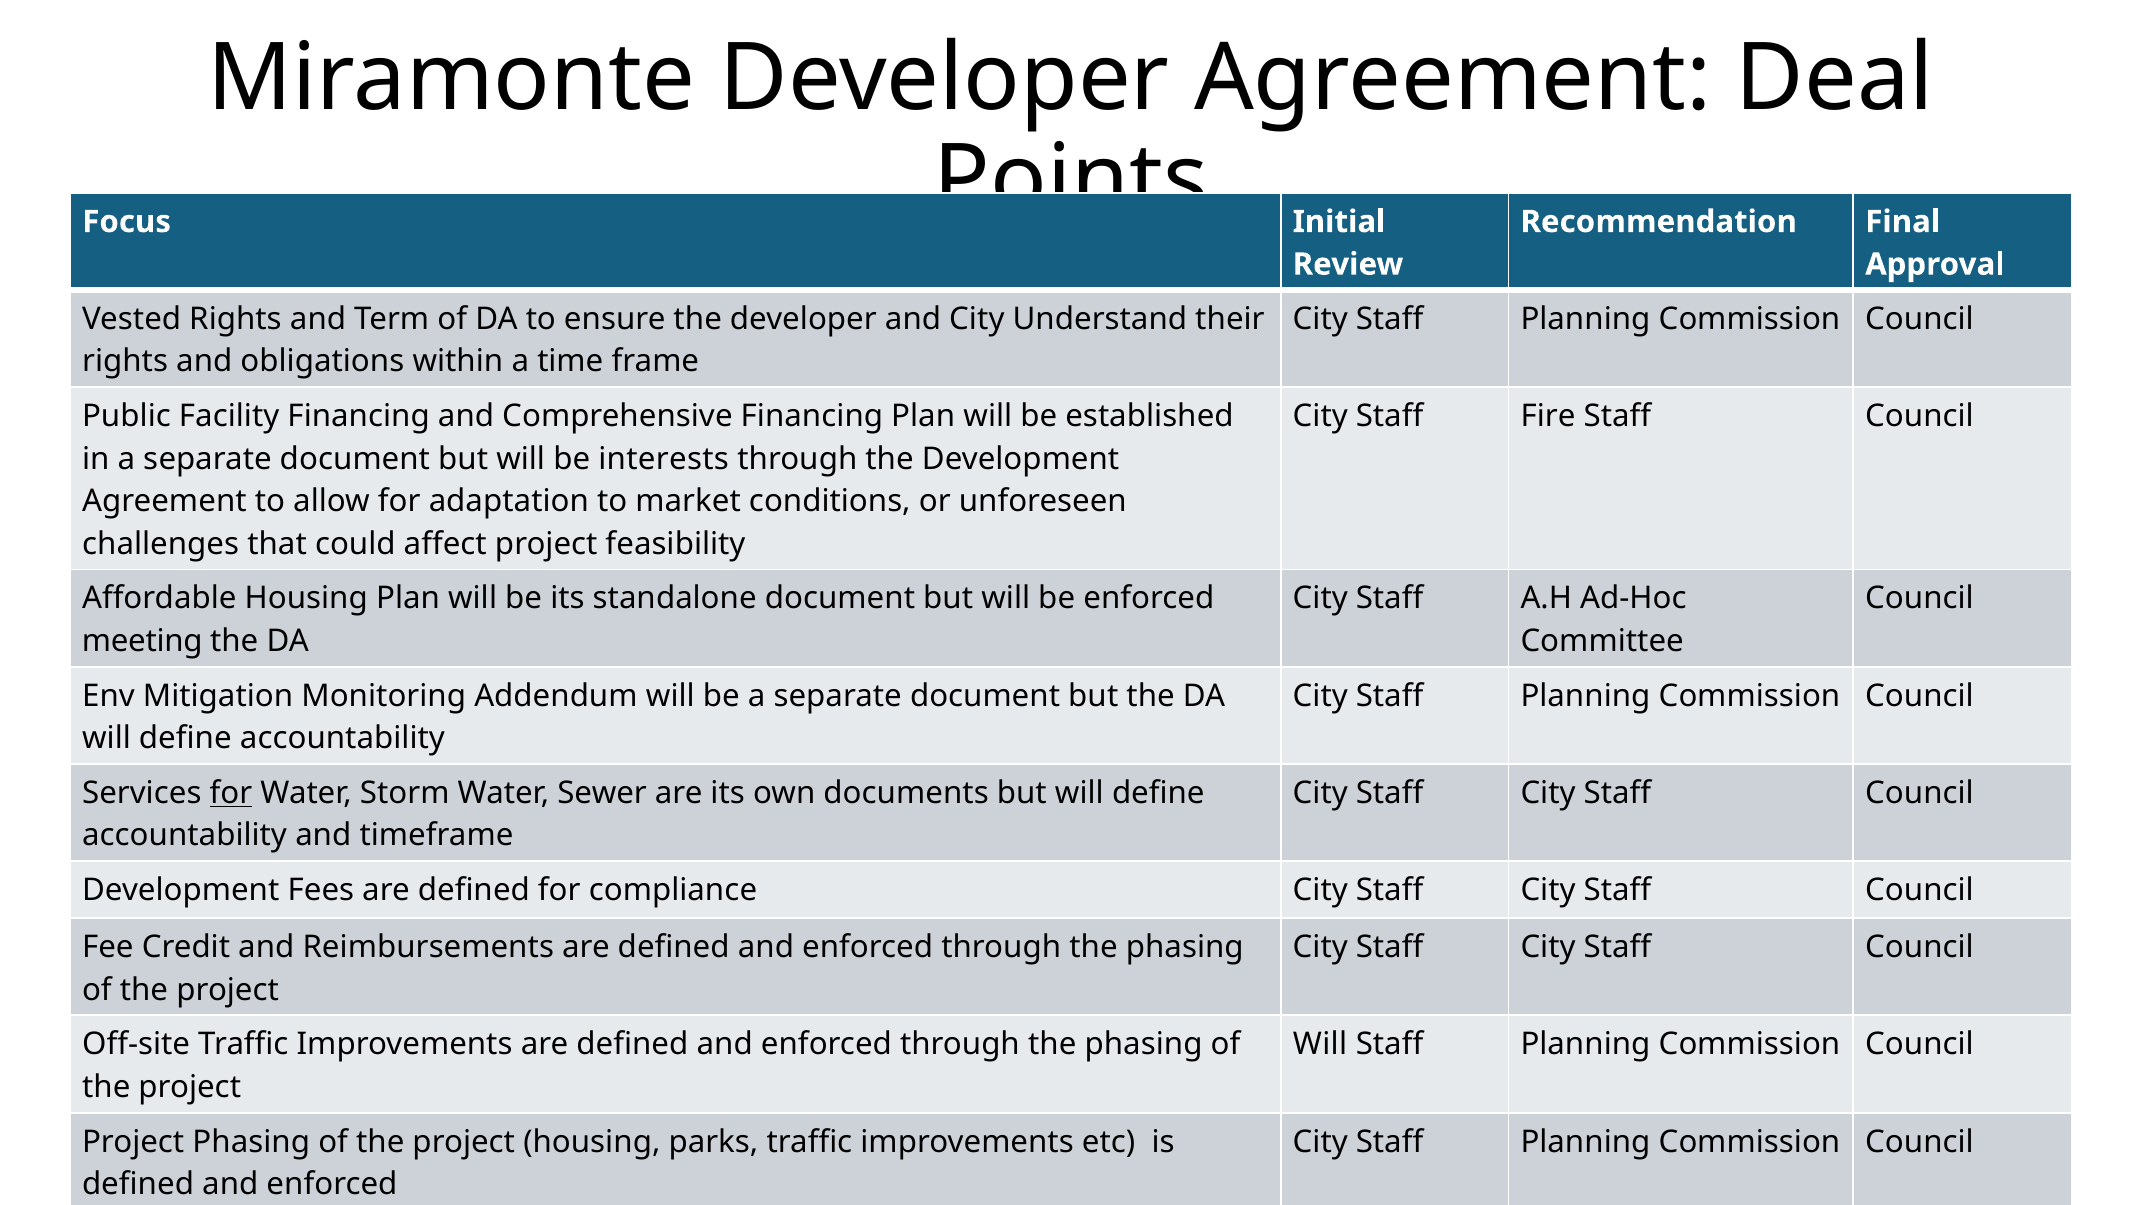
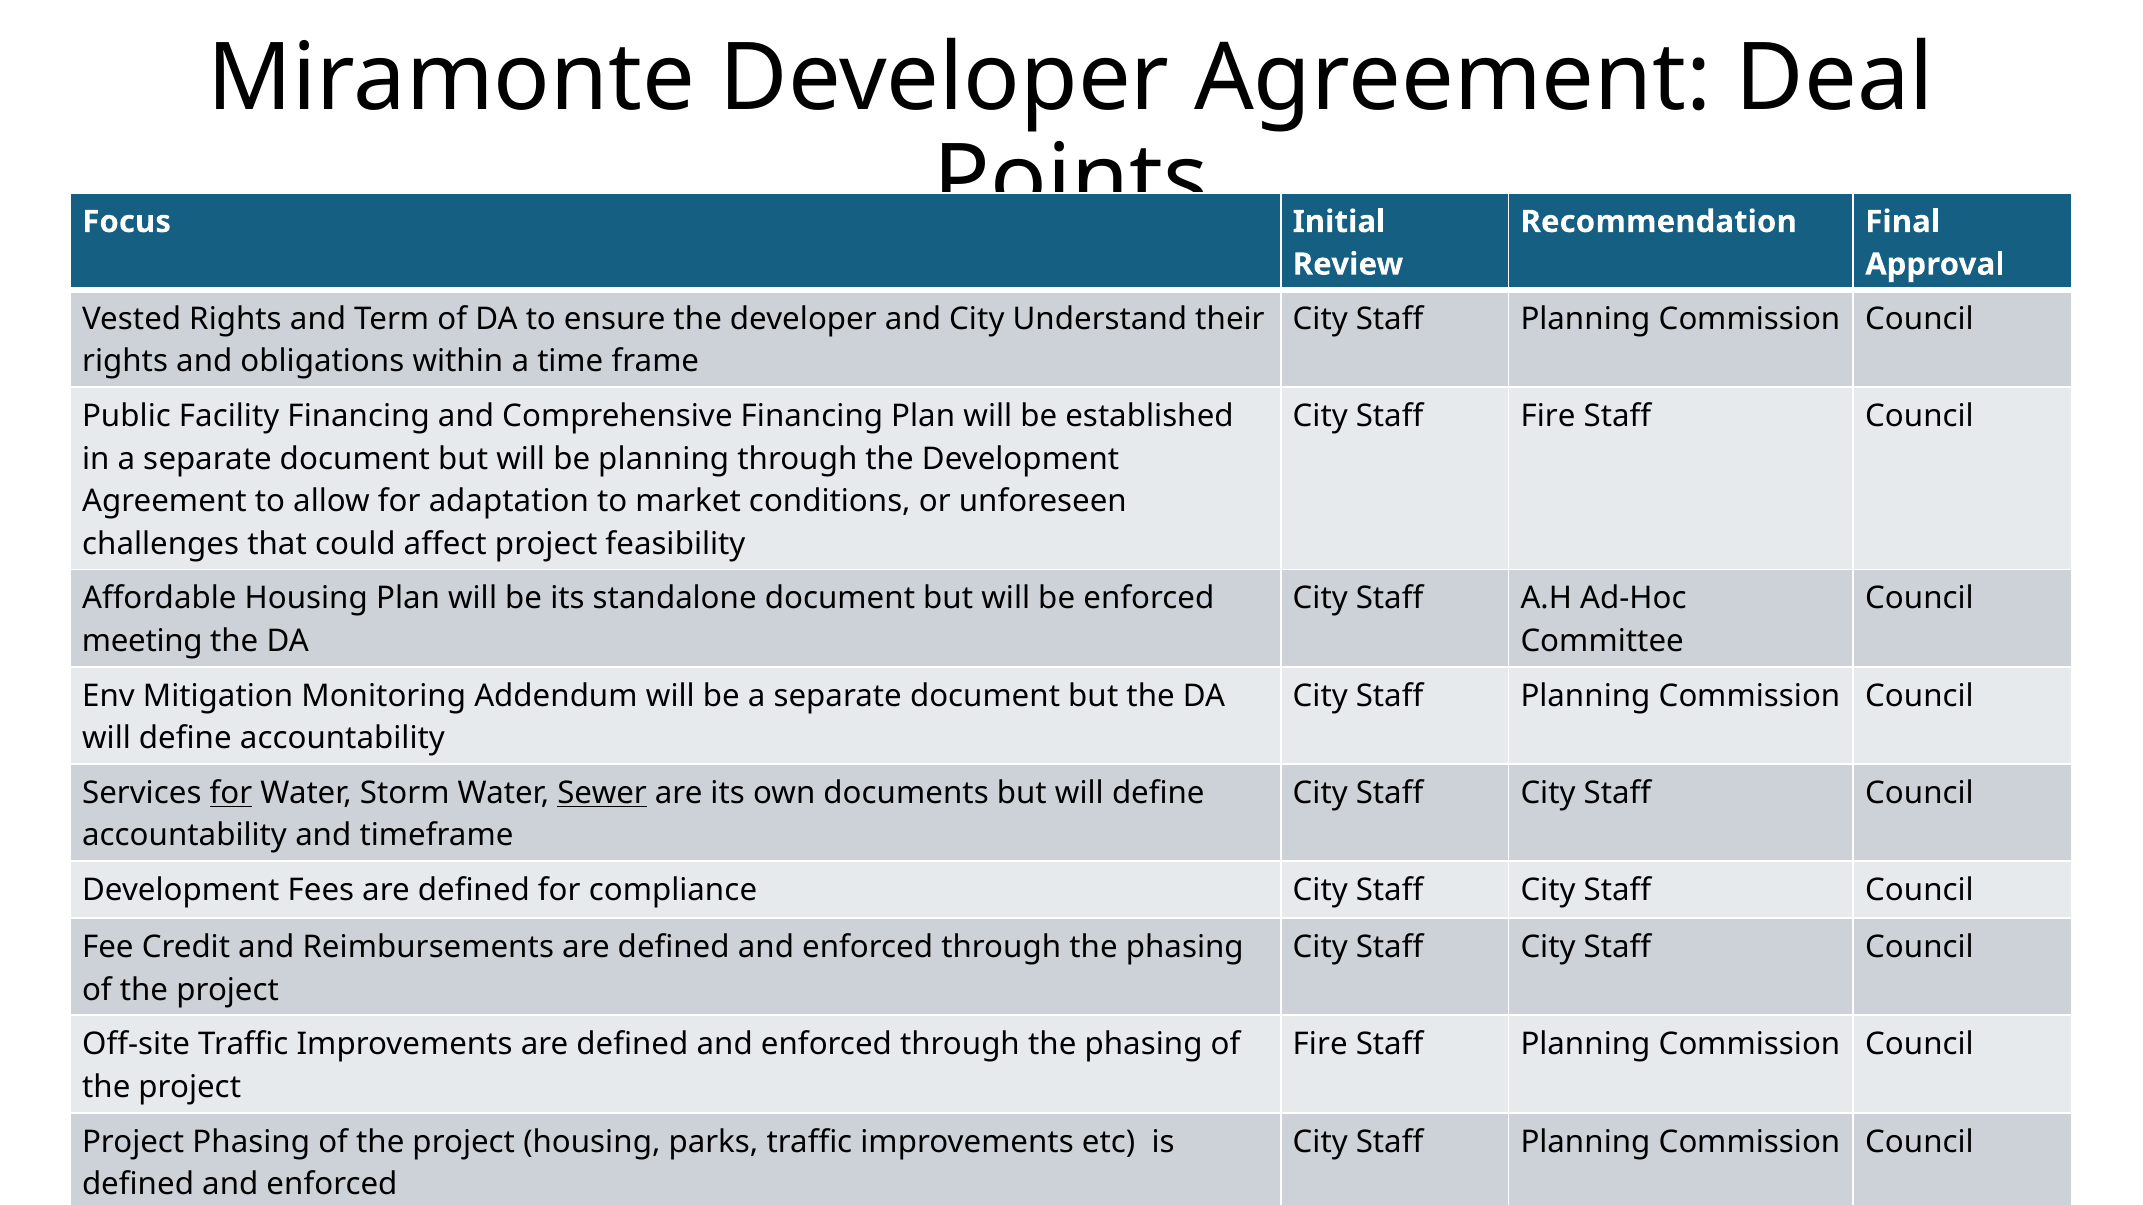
be interests: interests -> planning
Sewer underline: none -> present
Will at (1320, 1045): Will -> Fire
